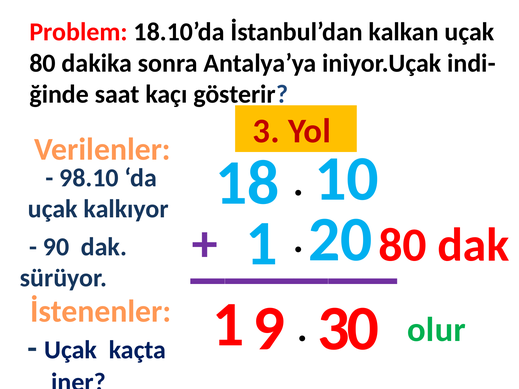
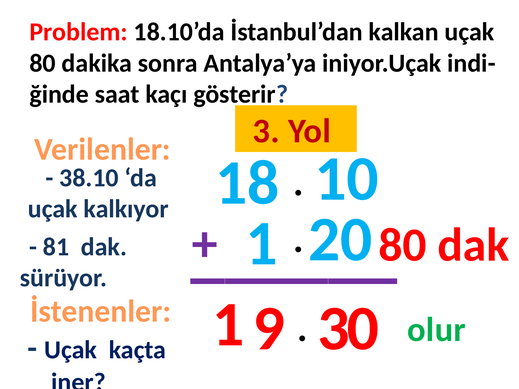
98.10: 98.10 -> 38.10
90: 90 -> 81
